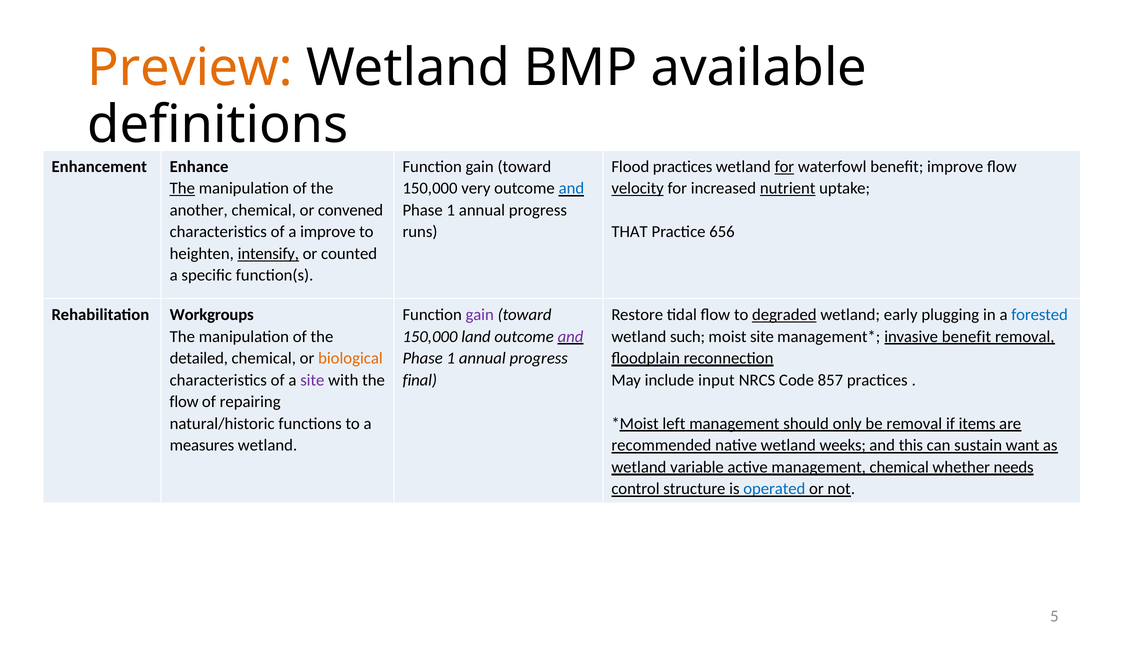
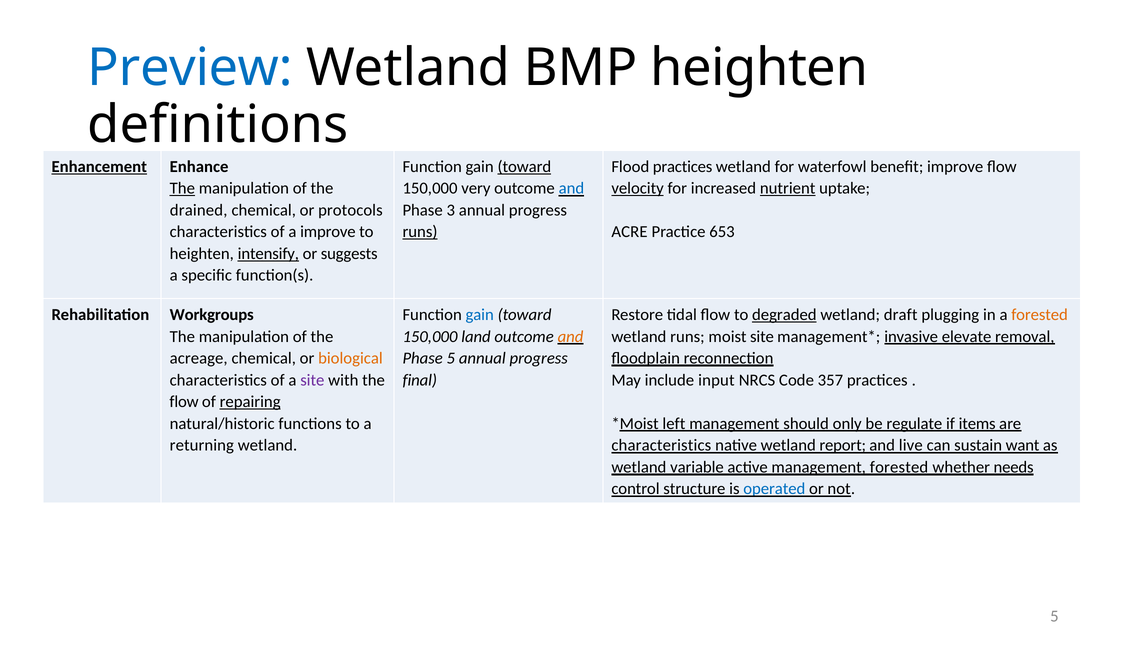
Preview colour: orange -> blue
BMP available: available -> heighten
Enhancement underline: none -> present
toward at (524, 167) underline: none -> present
for at (784, 167) underline: present -> none
another: another -> drained
convened: convened -> protocols
1 at (451, 210): 1 -> 3
runs at (420, 232) underline: none -> present
THAT: THAT -> ACRE
656: 656 -> 653
counted: counted -> suggests
gain at (480, 315) colour: purple -> blue
early: early -> draft
forested at (1040, 315) colour: blue -> orange
and at (571, 336) colour: purple -> orange
wetland such: such -> runs
invasive benefit: benefit -> elevate
detailed: detailed -> acreage
1 at (451, 358): 1 -> 5
857: 857 -> 357
repairing underline: none -> present
be removal: removal -> regulate
measures: measures -> returning
recommended at (661, 445): recommended -> characteristics
weeks: weeks -> report
this: this -> live
management chemical: chemical -> forested
